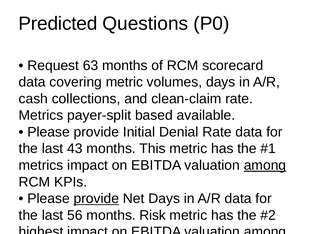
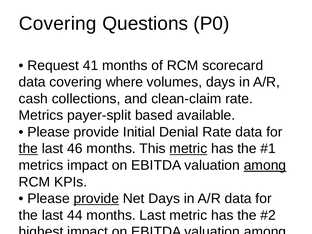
Predicted at (58, 24): Predicted -> Covering
63: 63 -> 41
covering metric: metric -> where
the at (28, 149) underline: none -> present
43: 43 -> 46
metric at (188, 149) underline: none -> present
56: 56 -> 44
months Risk: Risk -> Last
